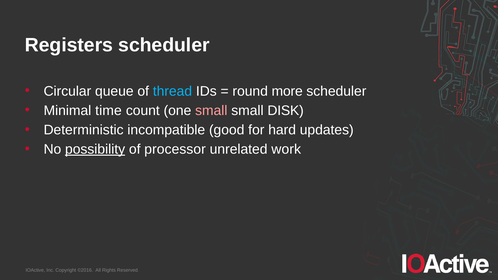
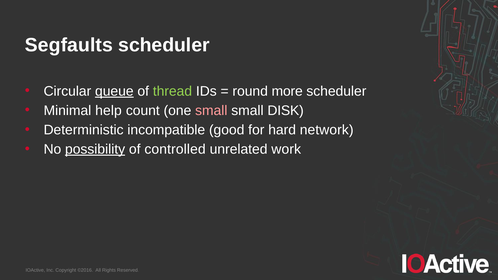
Registers: Registers -> Segfaults
queue underline: none -> present
thread colour: light blue -> light green
time: time -> help
updates: updates -> network
processor: processor -> controlled
